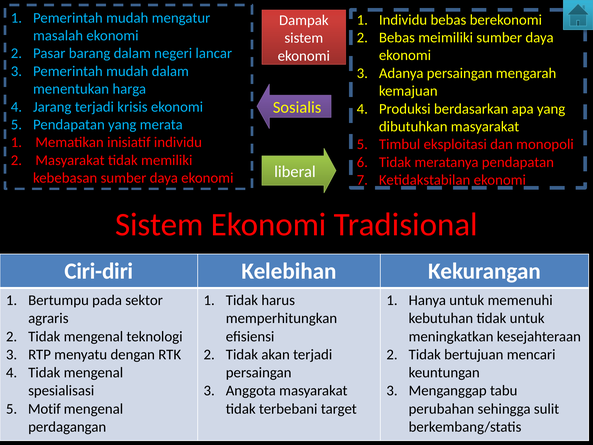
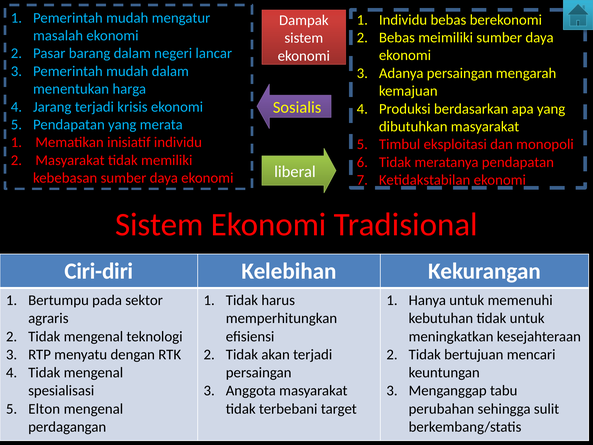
Motif: Motif -> Elton
